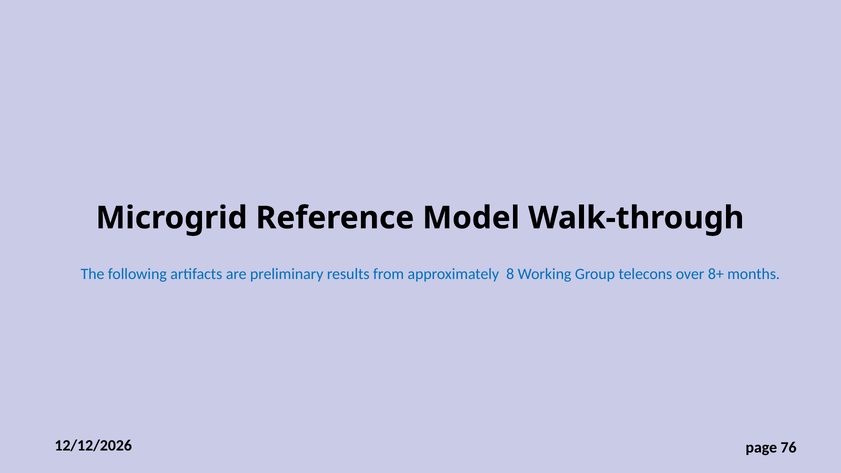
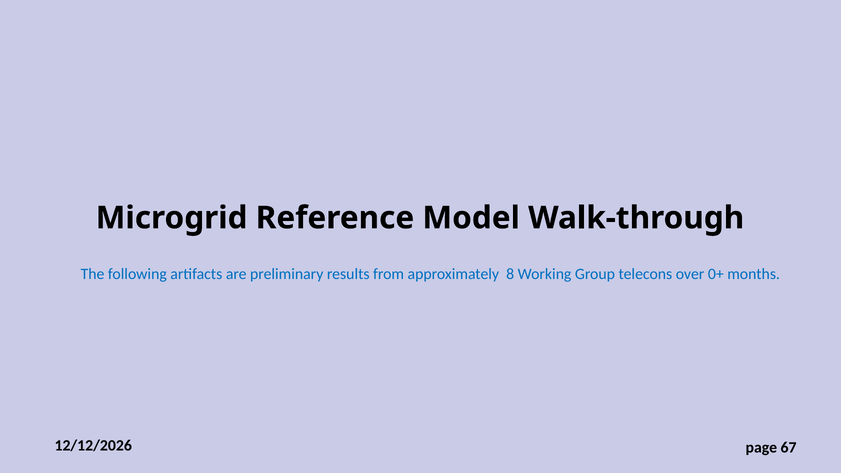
8+: 8+ -> 0+
76: 76 -> 67
